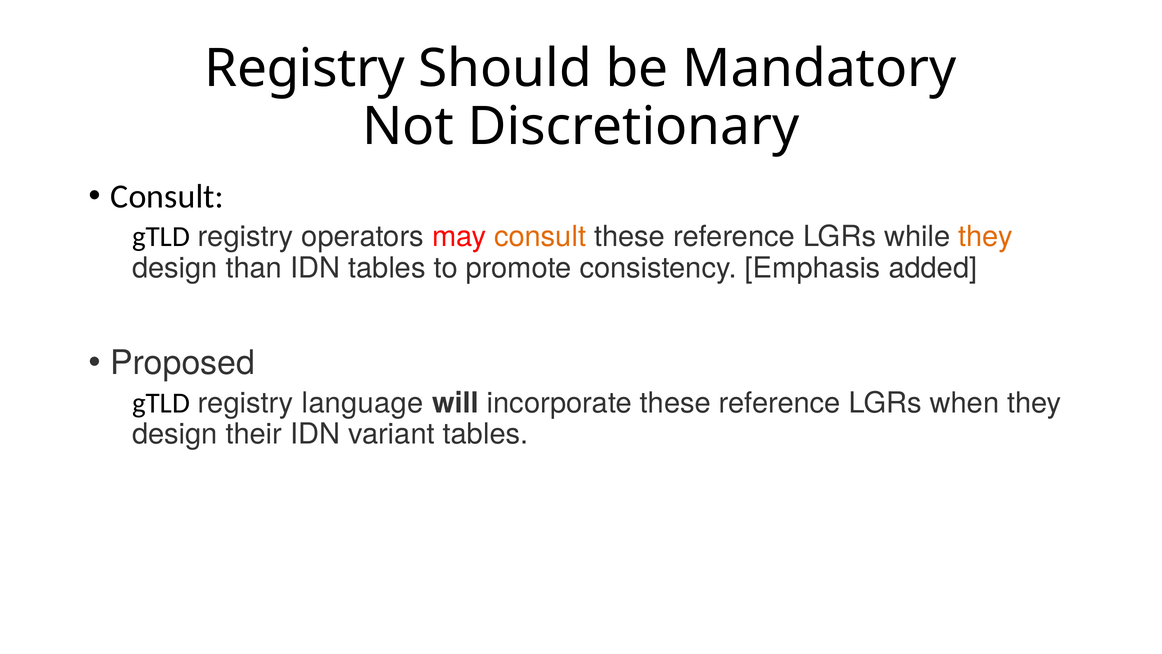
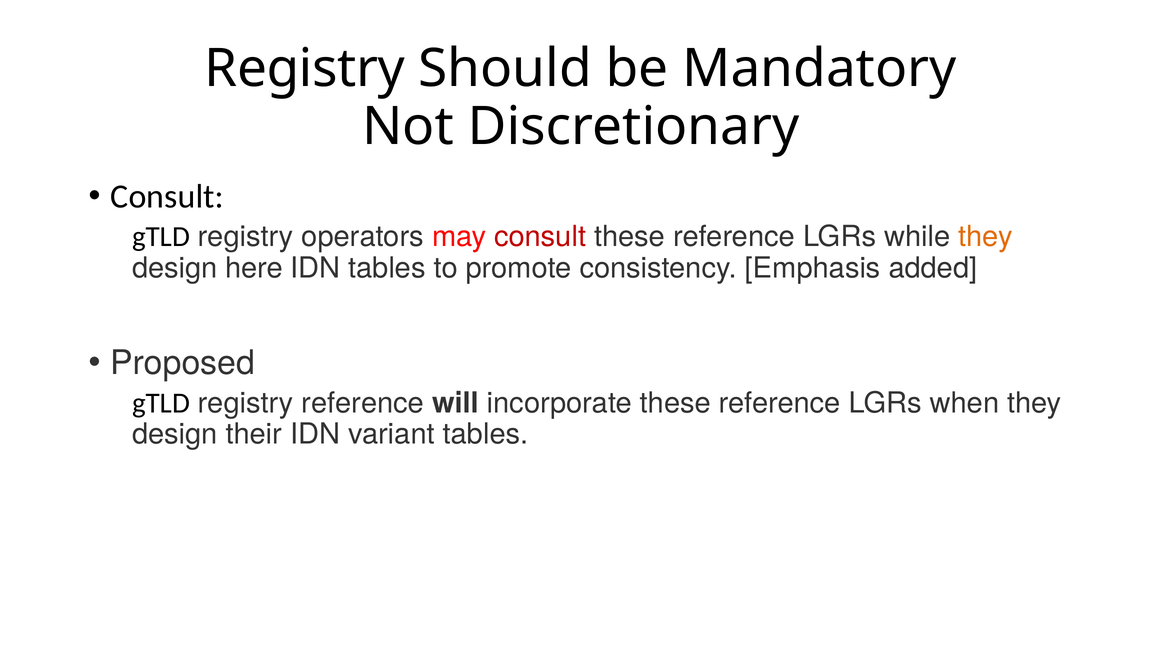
consult at (540, 237) colour: orange -> red
than: than -> here
registry language: language -> reference
